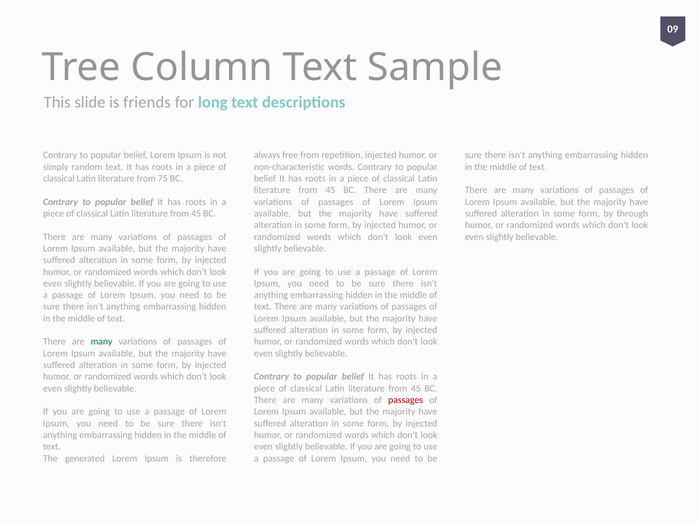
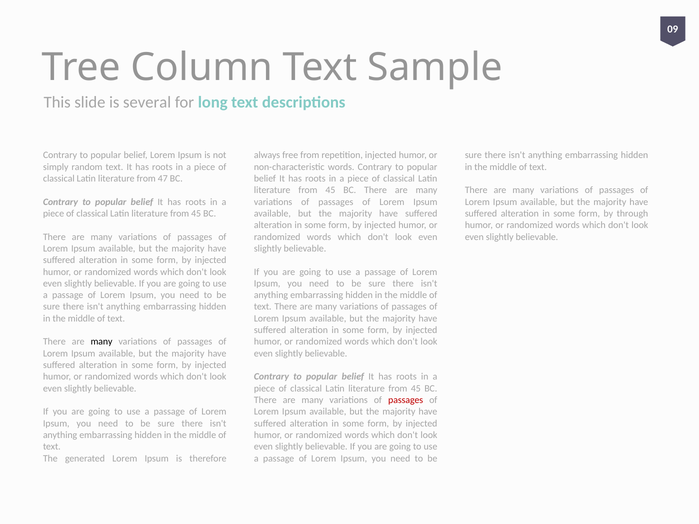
friends: friends -> several
75: 75 -> 47
many at (102, 342) colour: green -> black
